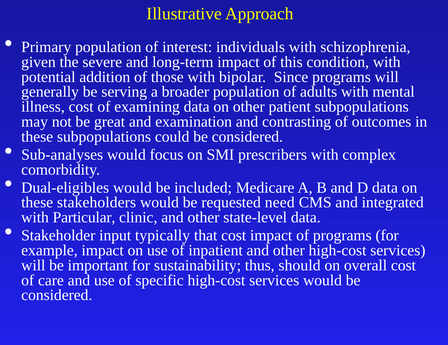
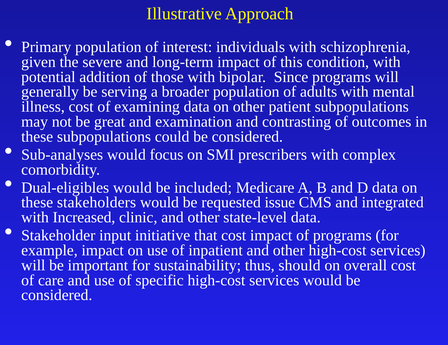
need: need -> issue
Particular: Particular -> Increased
typically: typically -> initiative
